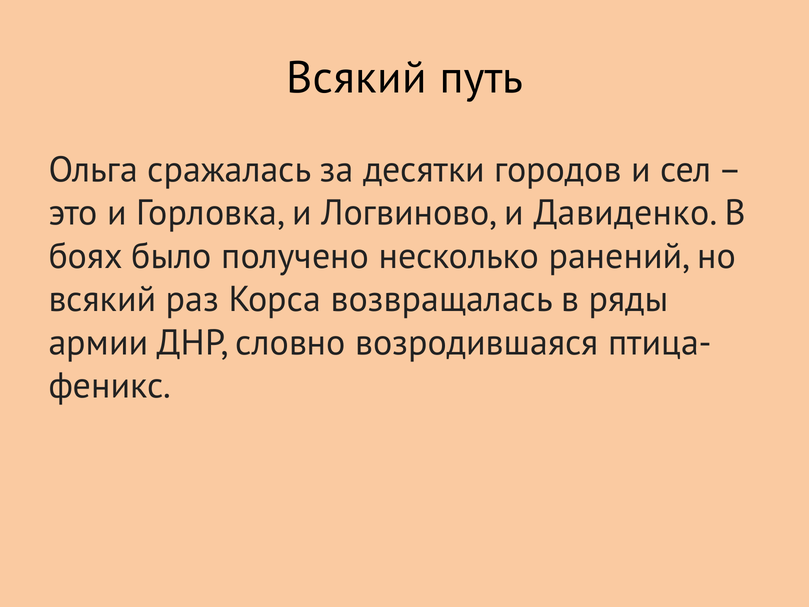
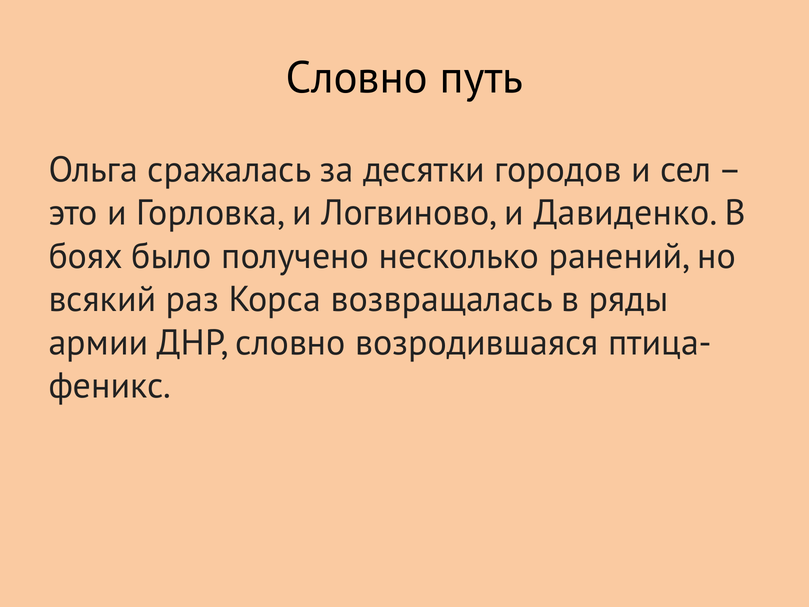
Всякий at (356, 78): Всякий -> Словно
